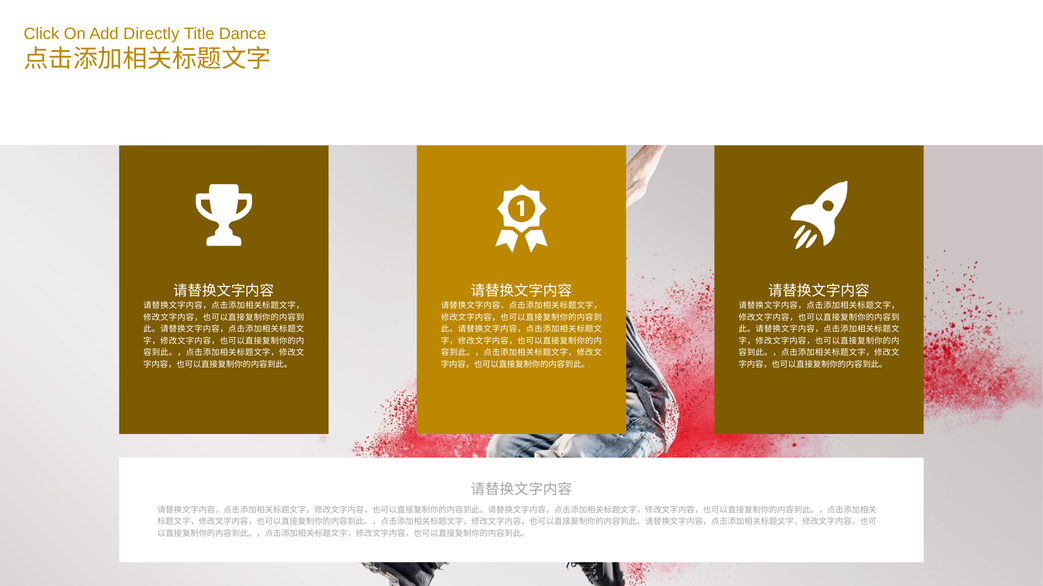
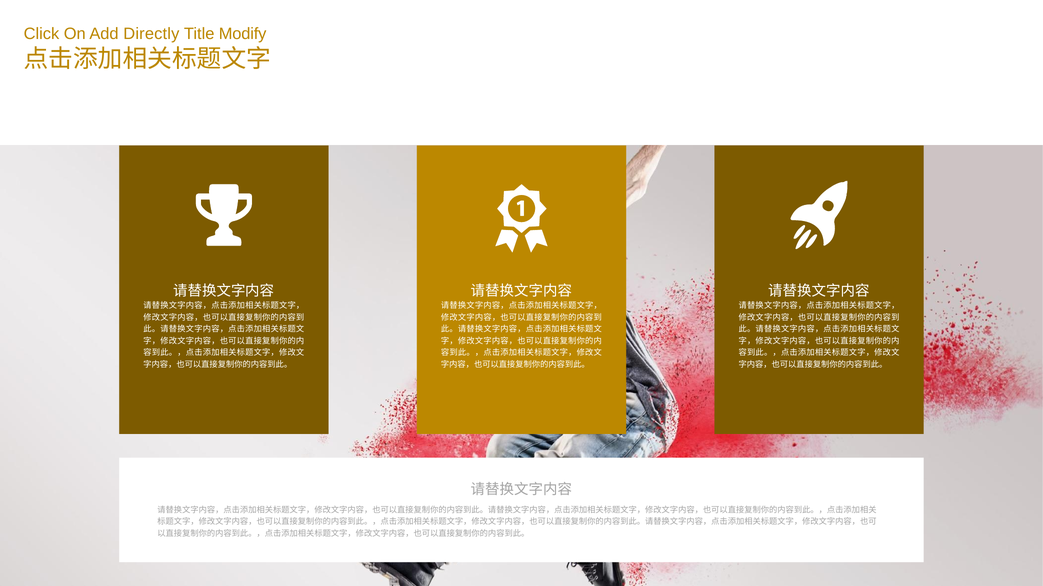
Dance: Dance -> Modify
